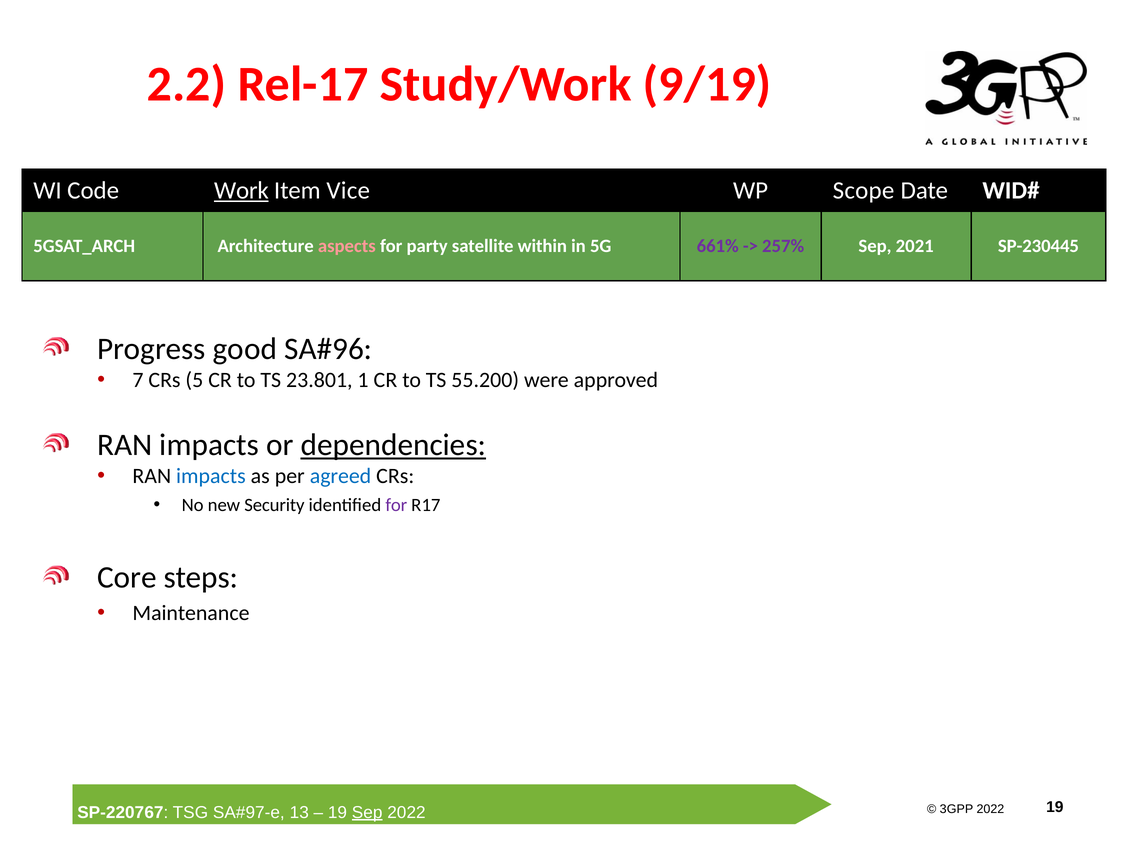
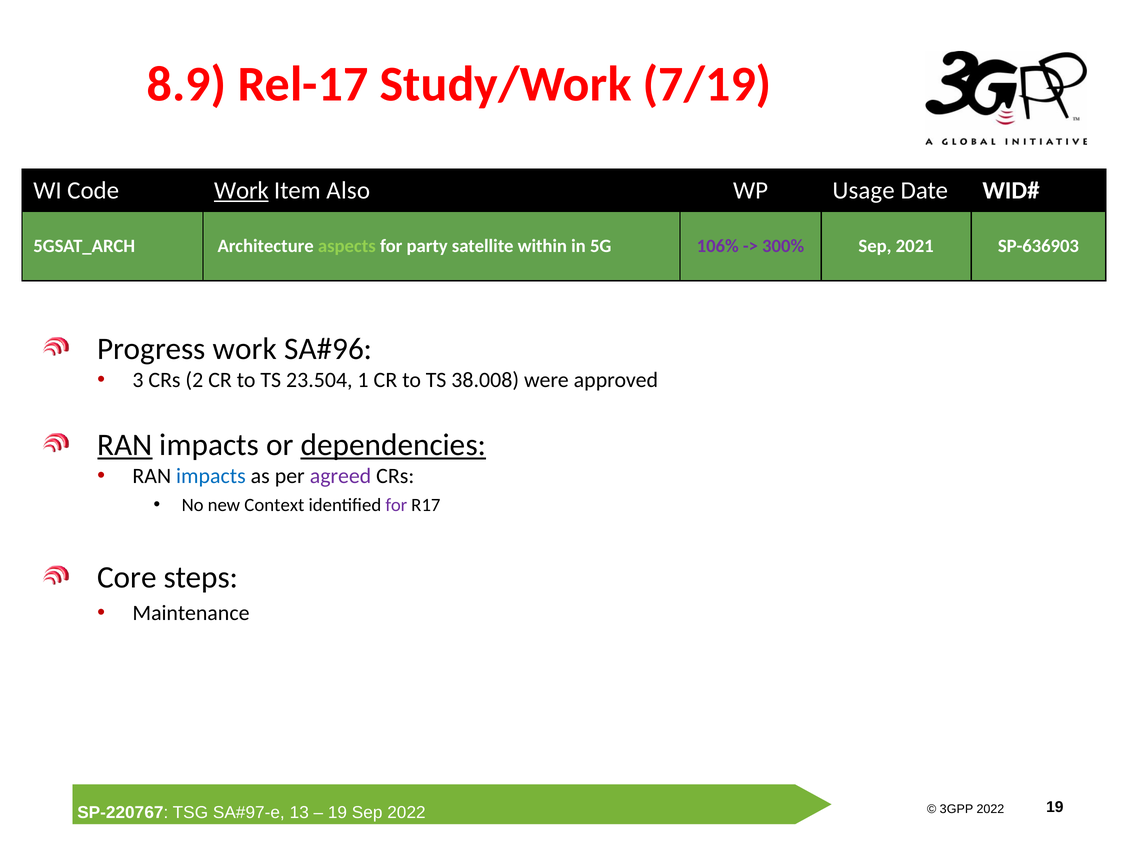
2.2: 2.2 -> 8.9
9/19: 9/19 -> 7/19
Vice: Vice -> Also
Scope: Scope -> Usage
aspects colour: pink -> light green
661%: 661% -> 106%
257%: 257% -> 300%
SP-230445: SP-230445 -> SP-636903
Progress good: good -> work
7: 7 -> 3
5: 5 -> 2
23.801: 23.801 -> 23.504
55.200: 55.200 -> 38.008
RAN at (125, 445) underline: none -> present
agreed colour: blue -> purple
Security: Security -> Context
Sep at (367, 812) underline: present -> none
